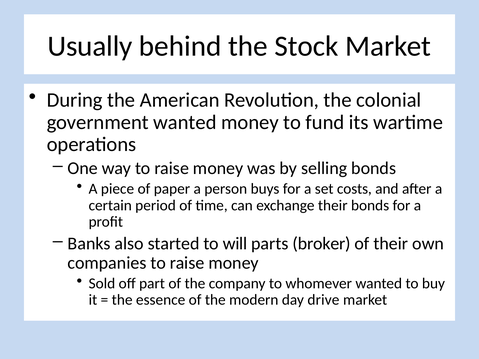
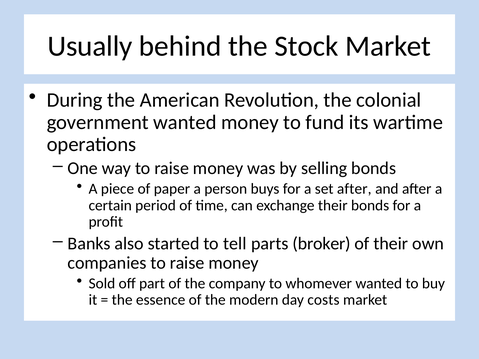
set costs: costs -> after
will: will -> tell
drive: drive -> costs
